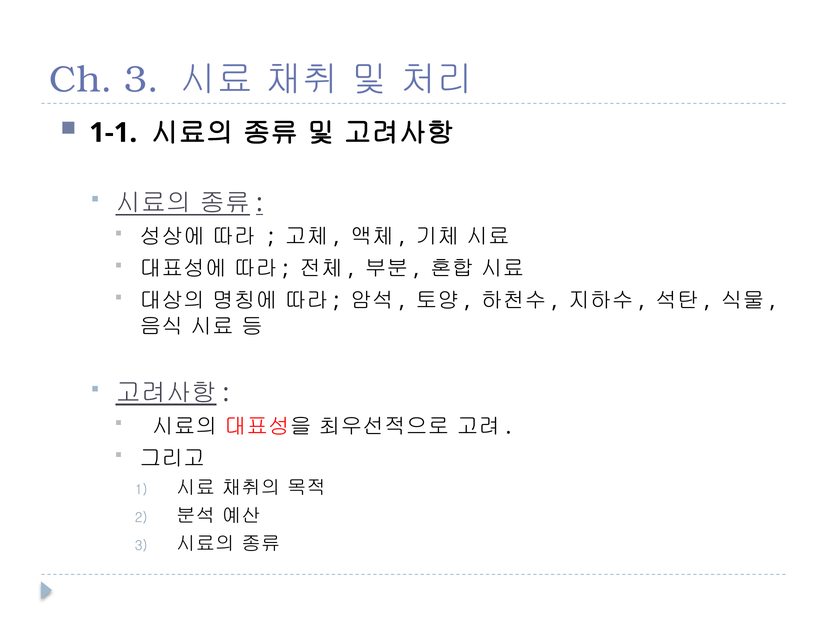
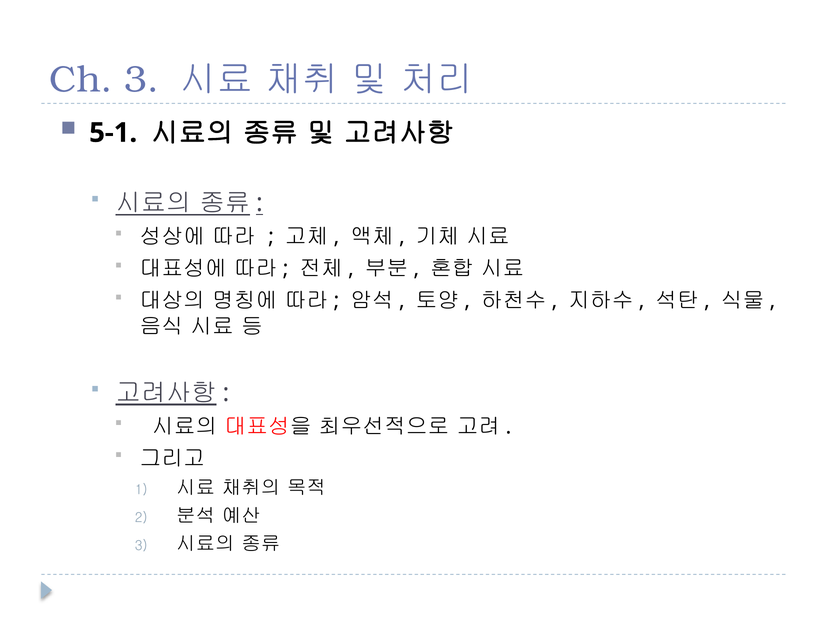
1-1: 1-1 -> 5-1
